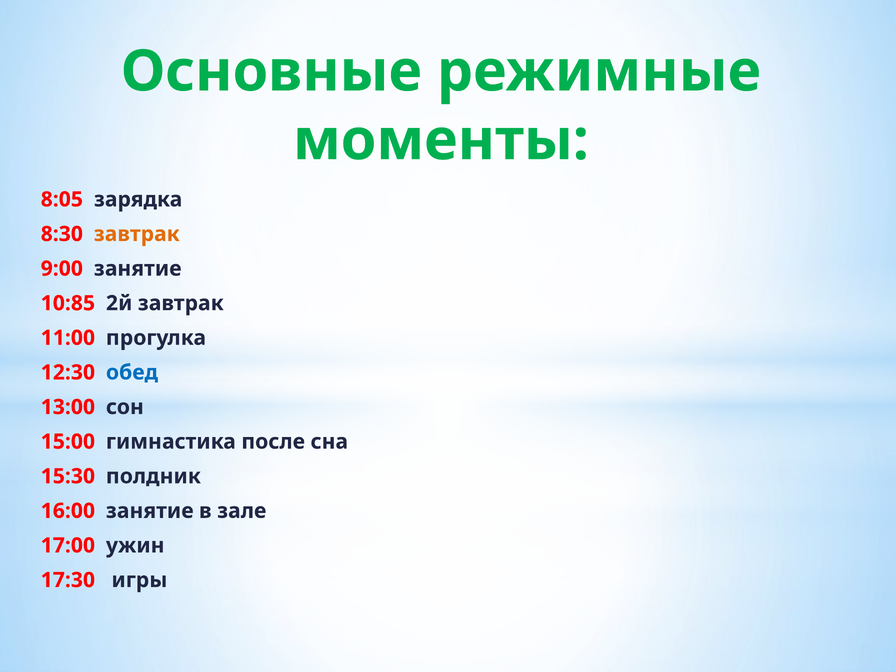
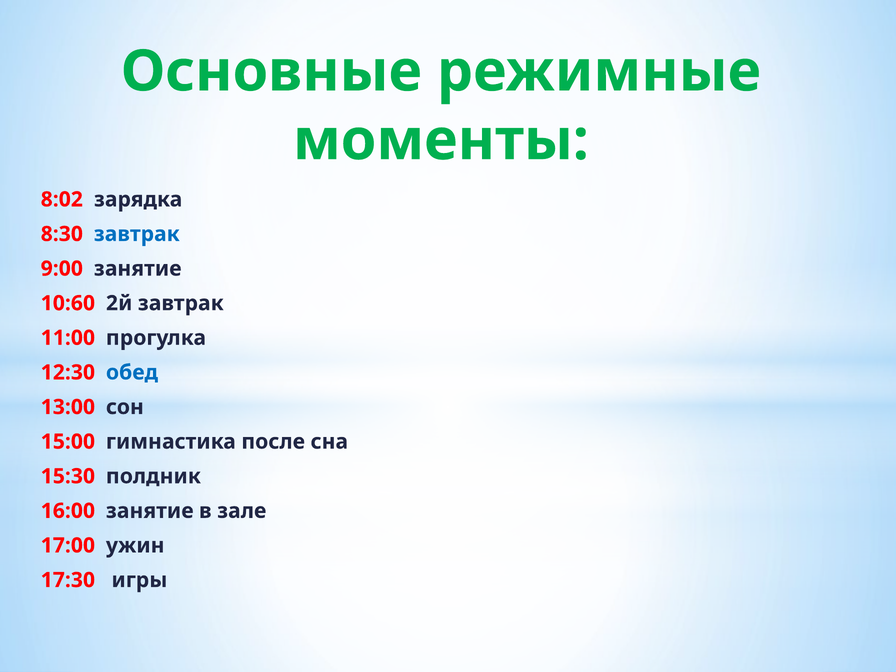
8:05: 8:05 -> 8:02
завтрак at (137, 234) colour: orange -> blue
10:85: 10:85 -> 10:60
